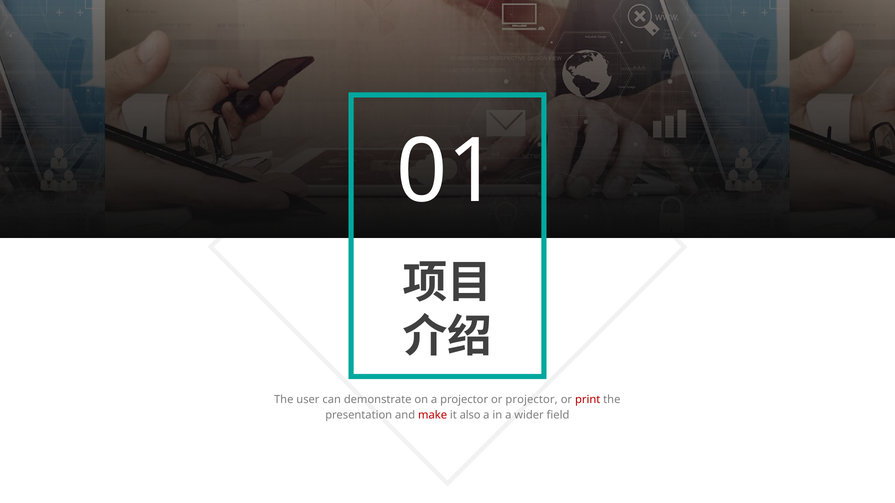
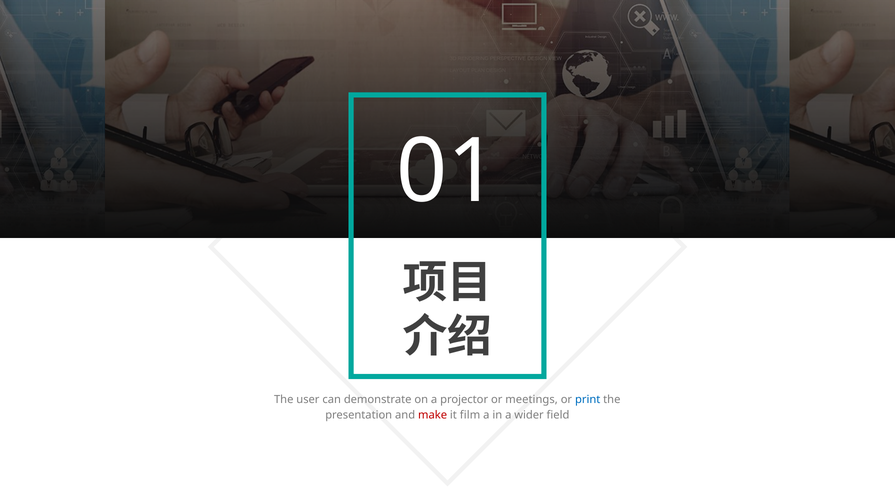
or projector: projector -> meetings
print colour: red -> blue
also: also -> film
